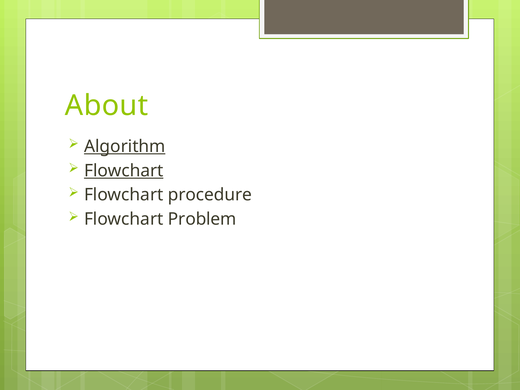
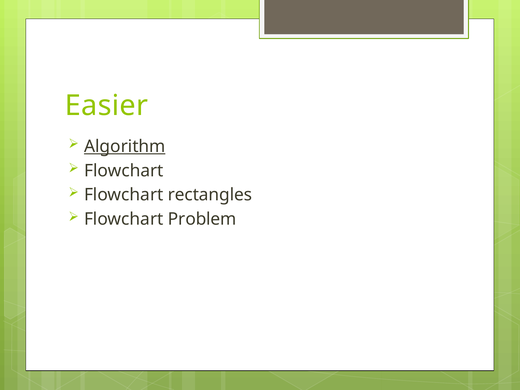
About: About -> Easier
Flowchart at (124, 171) underline: present -> none
procedure: procedure -> rectangles
